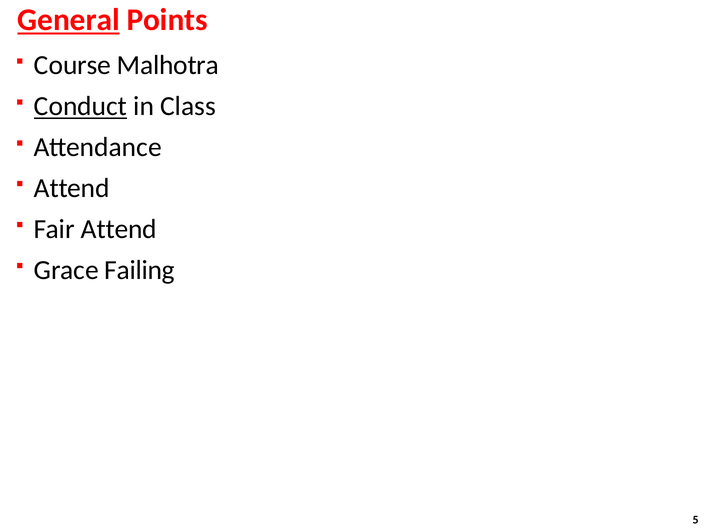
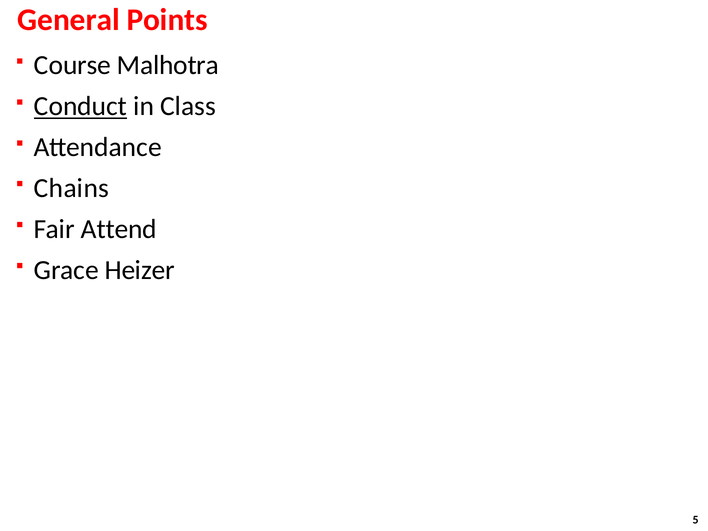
General underline: present -> none
Attend at (72, 188): Attend -> Chains
Failing: Failing -> Heizer
